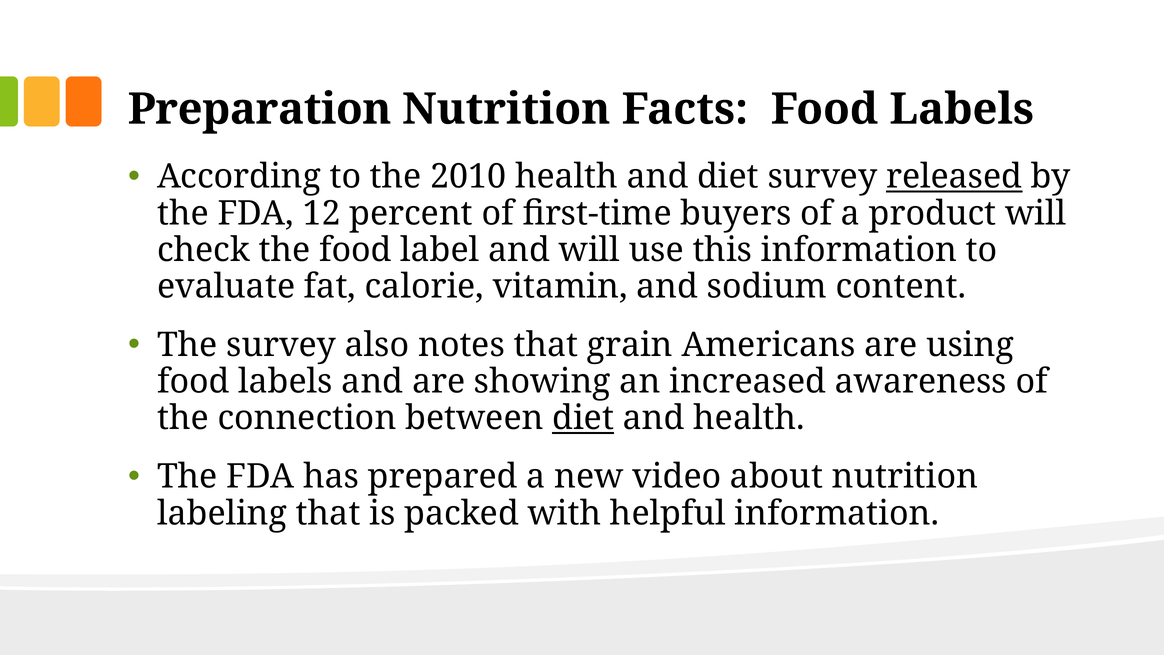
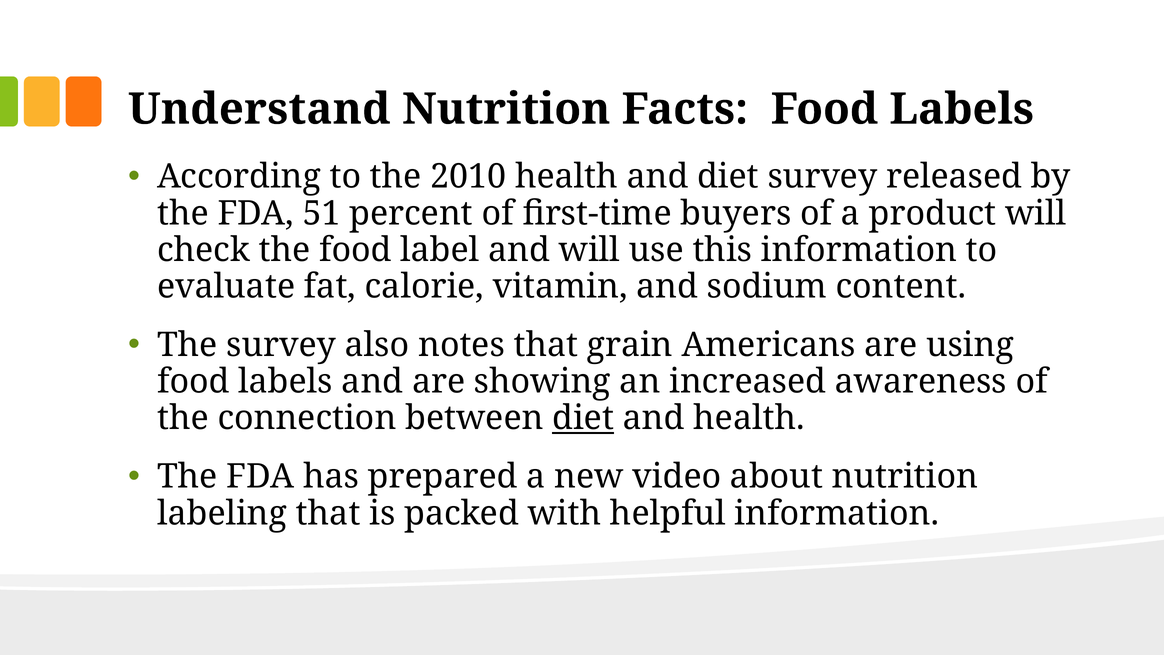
Preparation: Preparation -> Understand
released underline: present -> none
12: 12 -> 51
